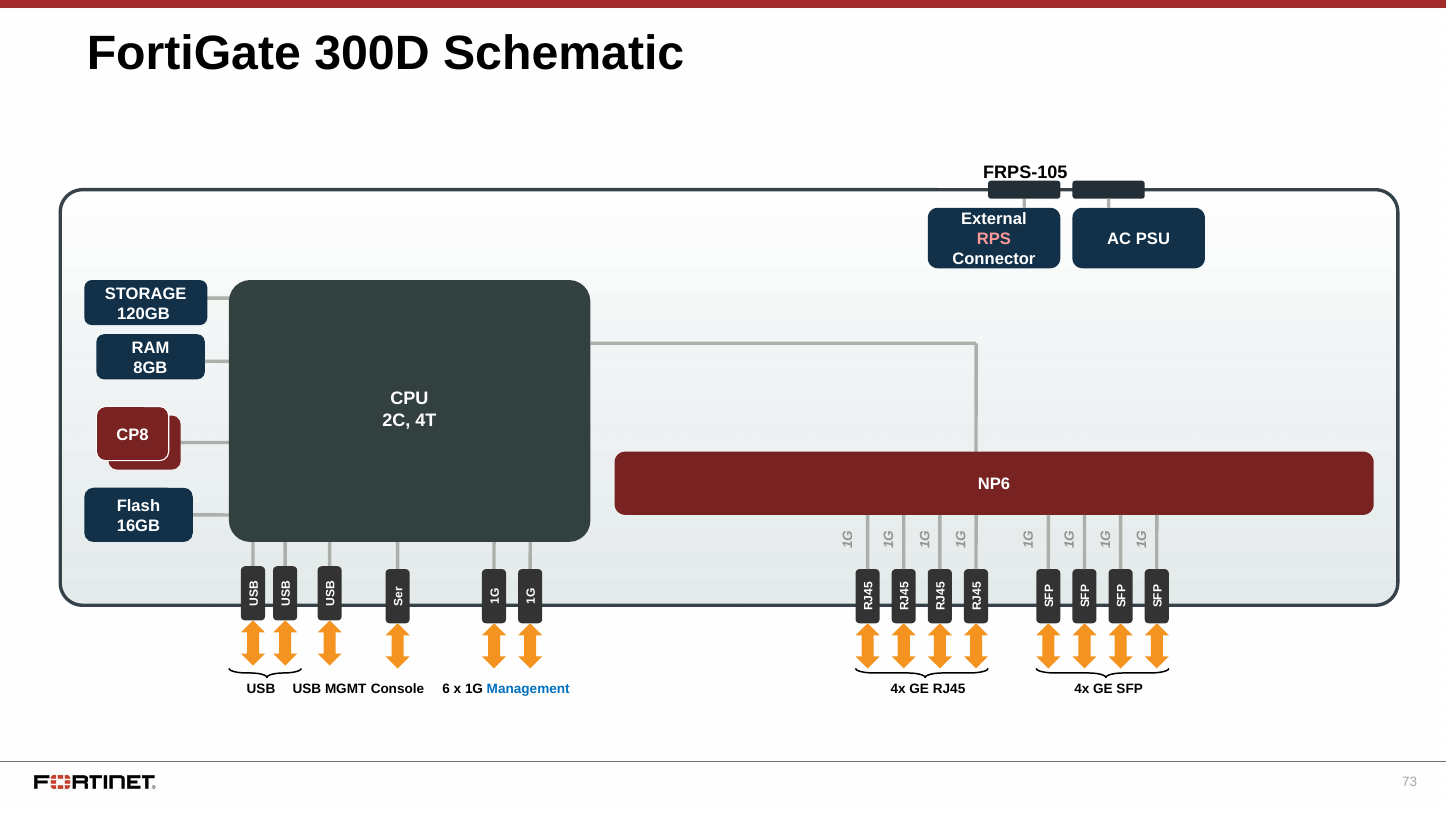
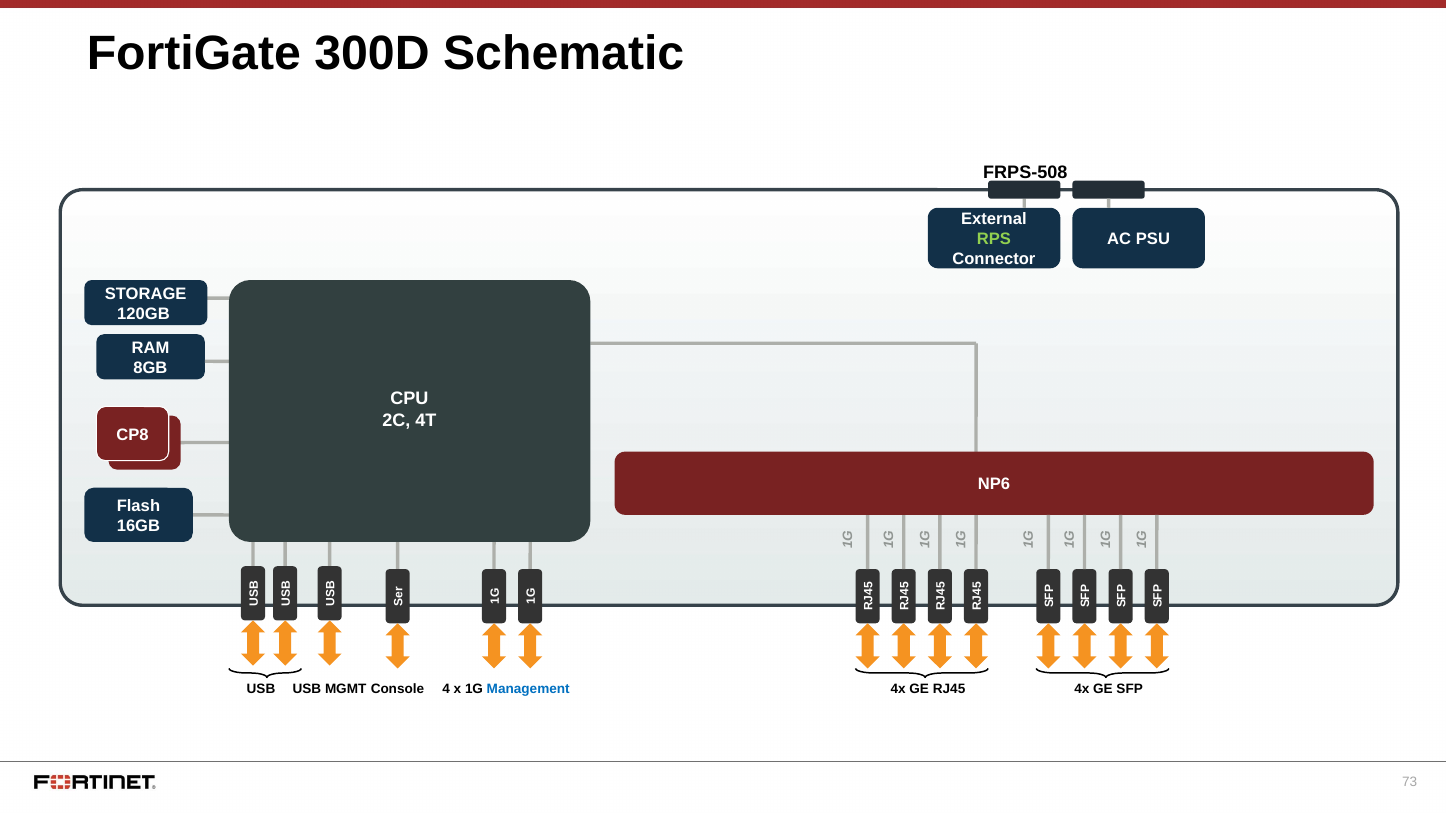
FRPS-105: FRPS-105 -> FRPS-508
RPS colour: pink -> light green
Console 6: 6 -> 4
